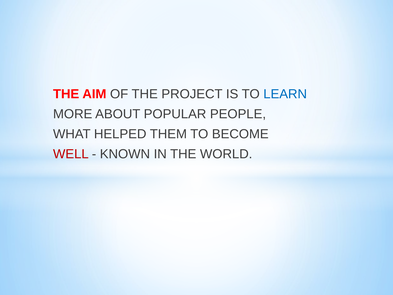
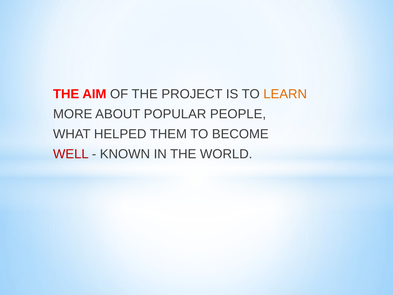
LEARN colour: blue -> orange
